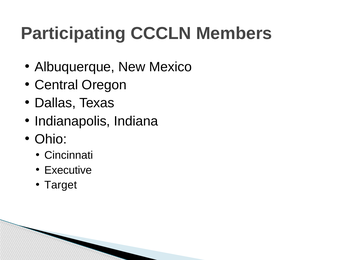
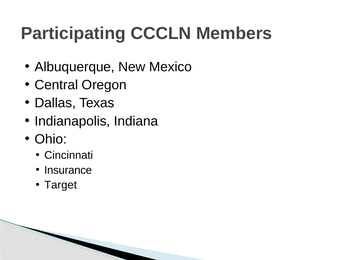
Executive: Executive -> Insurance
